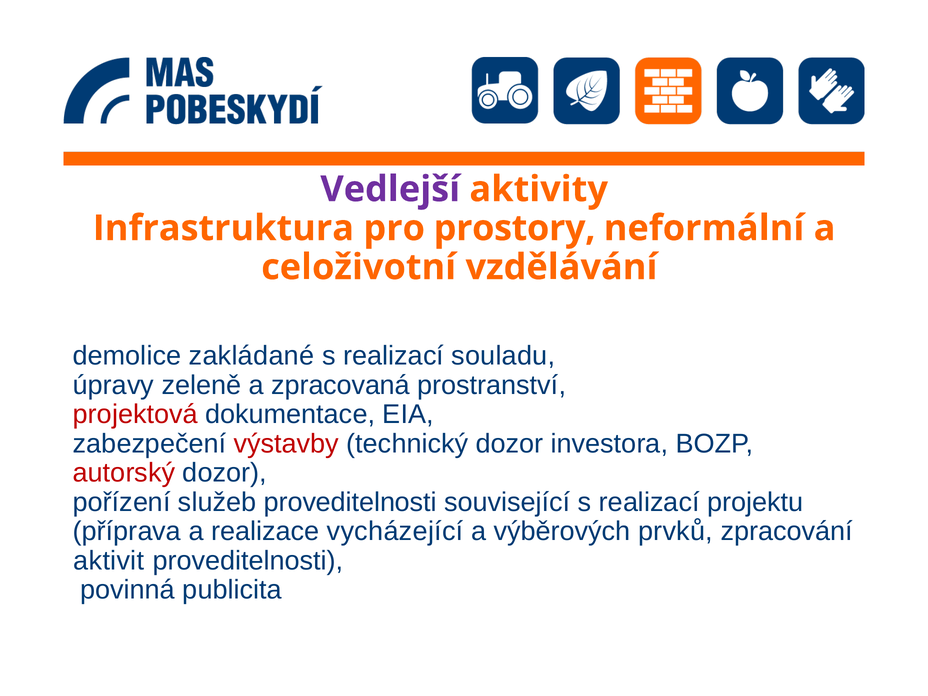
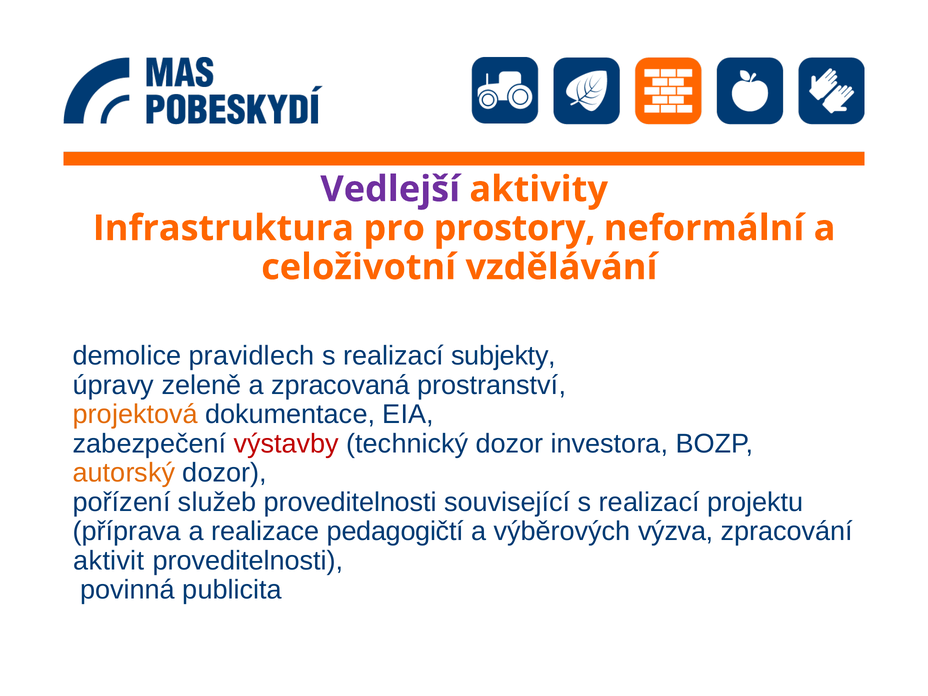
zakládané: zakládané -> pravidlech
souladu: souladu -> subjekty
projektová colour: red -> orange
autorský colour: red -> orange
vycházející: vycházející -> pedagogičtí
prvků: prvků -> výzva
